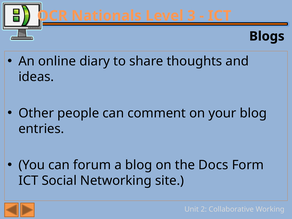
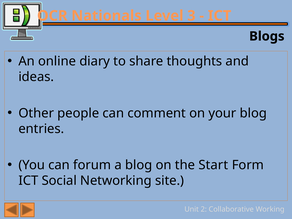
Docs: Docs -> Start
